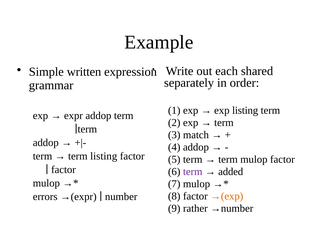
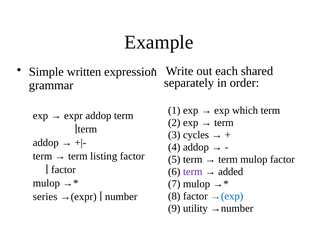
exp listing: listing -> which
match: match -> cycles
→(exp colour: orange -> blue
errors: errors -> series
rather: rather -> utility
